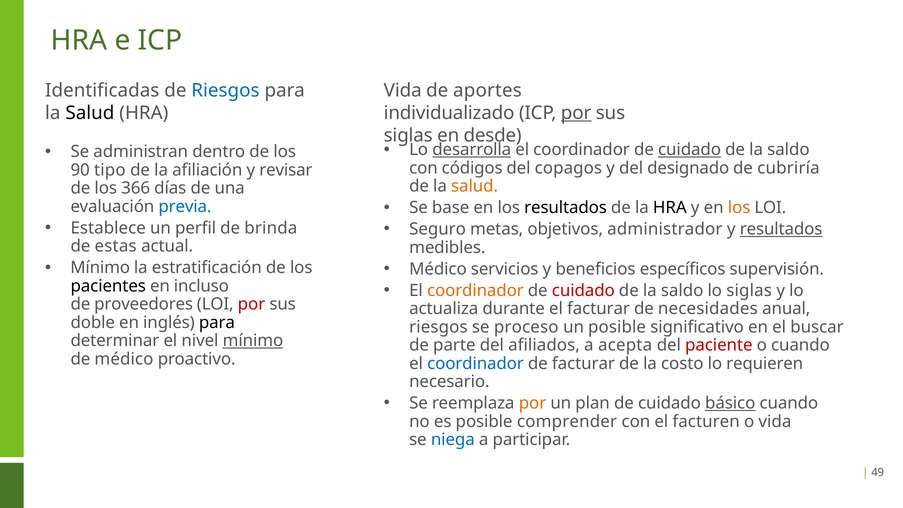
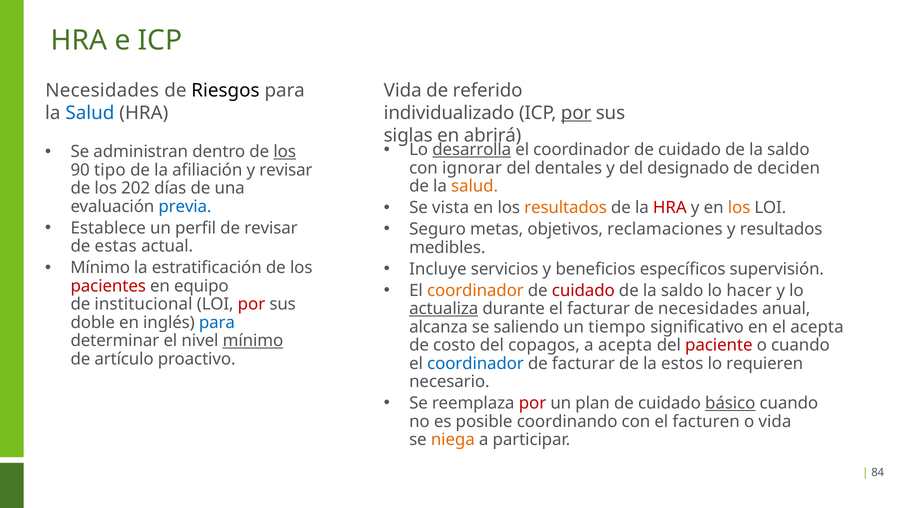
Identificadas at (102, 90): Identificadas -> Necesidades
Riesgos at (225, 90) colour: blue -> black
aportes: aportes -> referido
Salud at (90, 113) colour: black -> blue
desde: desde -> abrirá
cuidado at (690, 150) underline: present -> none
los at (285, 152) underline: none -> present
códigos: códigos -> ignorar
copagos: copagos -> dentales
cubriría: cubriría -> deciden
366: 366 -> 202
base: base -> vista
resultados at (566, 208) colour: black -> orange
HRA at (670, 208) colour: black -> red
de brinda: brinda -> revisar
administrador: administrador -> reclamaciones
resultados at (781, 229) underline: present -> none
Médico at (438, 269): Médico -> Incluye
pacientes colour: black -> red
incluso: incluso -> equipo
lo siglas: siglas -> hacer
proveedores: proveedores -> institucional
actualiza underline: none -> present
para at (217, 323) colour: black -> blue
riesgos at (438, 327): riesgos -> alcanza
proceso: proceso -> saliendo
un posible: posible -> tiempo
el buscar: buscar -> acepta
parte: parte -> costo
afiliados: afiliados -> copagos
de médico: médico -> artículo
costo: costo -> estos
por at (533, 403) colour: orange -> red
comprender: comprender -> coordinando
niega colour: blue -> orange
49: 49 -> 84
